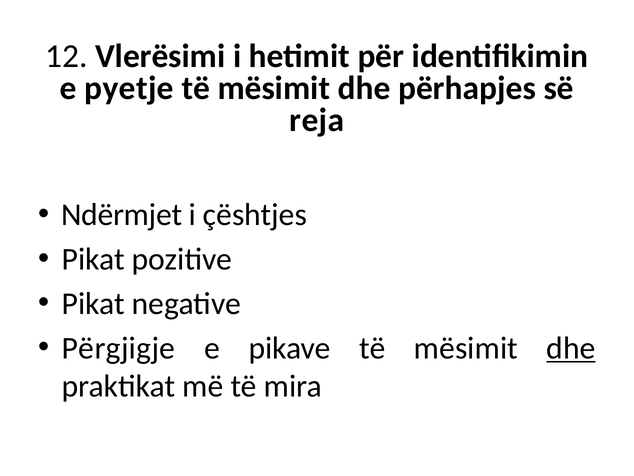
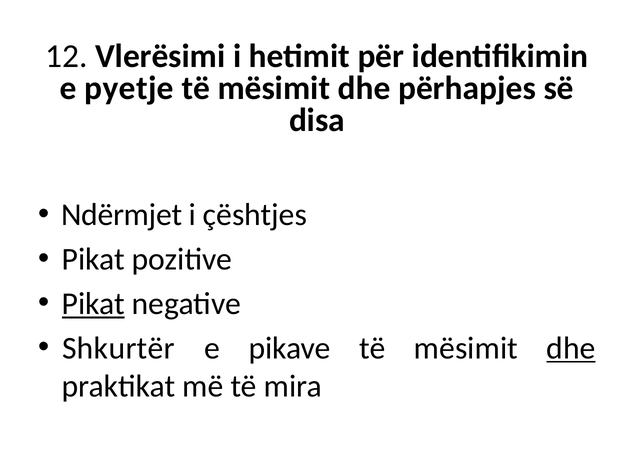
reja: reja -> disa
Pikat at (93, 303) underline: none -> present
Përgjigje: Përgjigje -> Shkurtër
